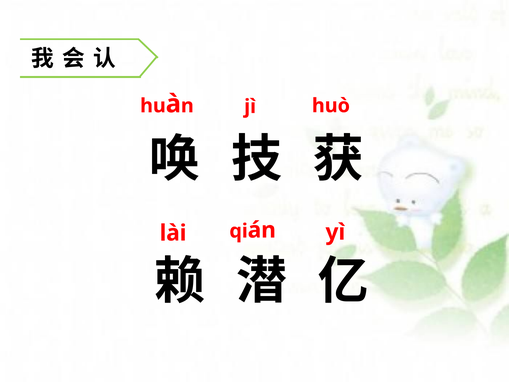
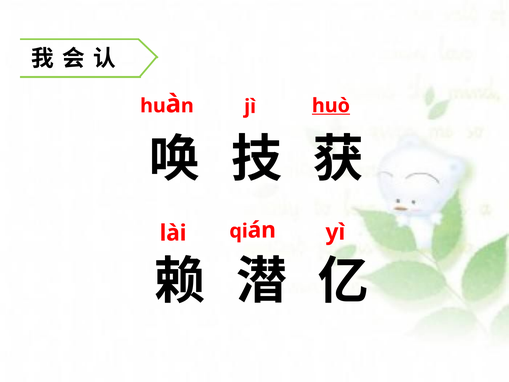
huò underline: none -> present
